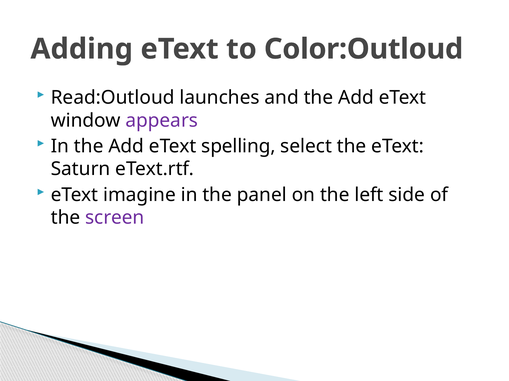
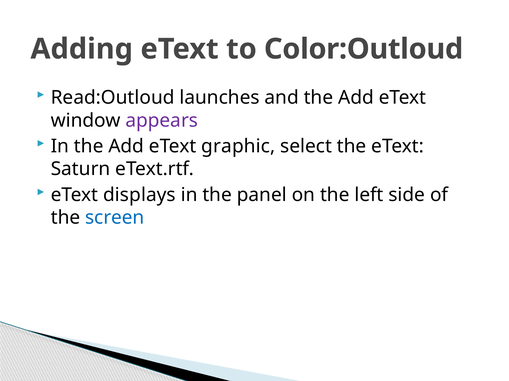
spelling: spelling -> graphic
imagine: imagine -> displays
screen colour: purple -> blue
